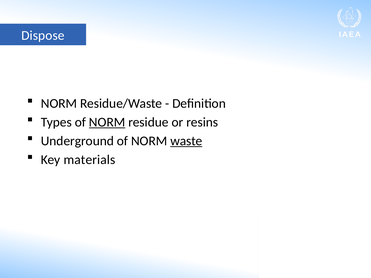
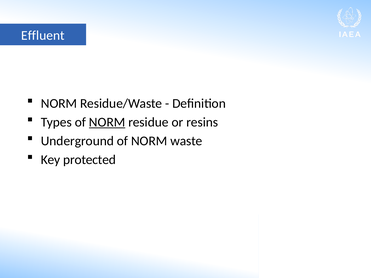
Dispose: Dispose -> Effluent
waste underline: present -> none
materials: materials -> protected
